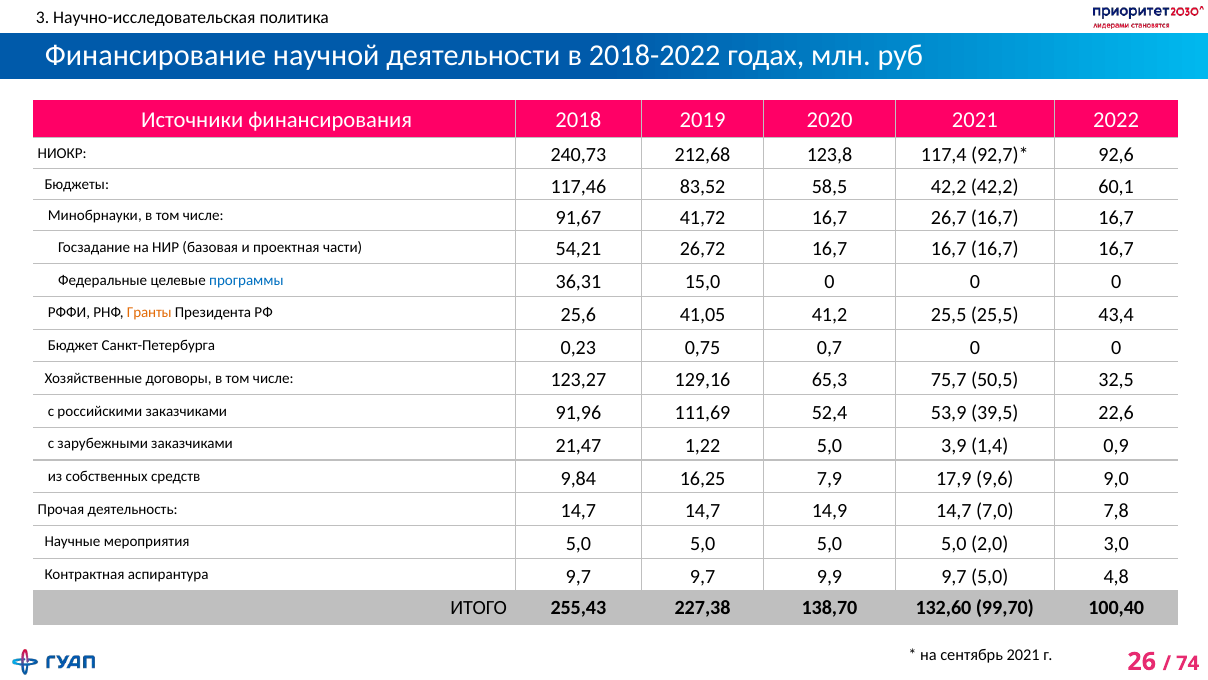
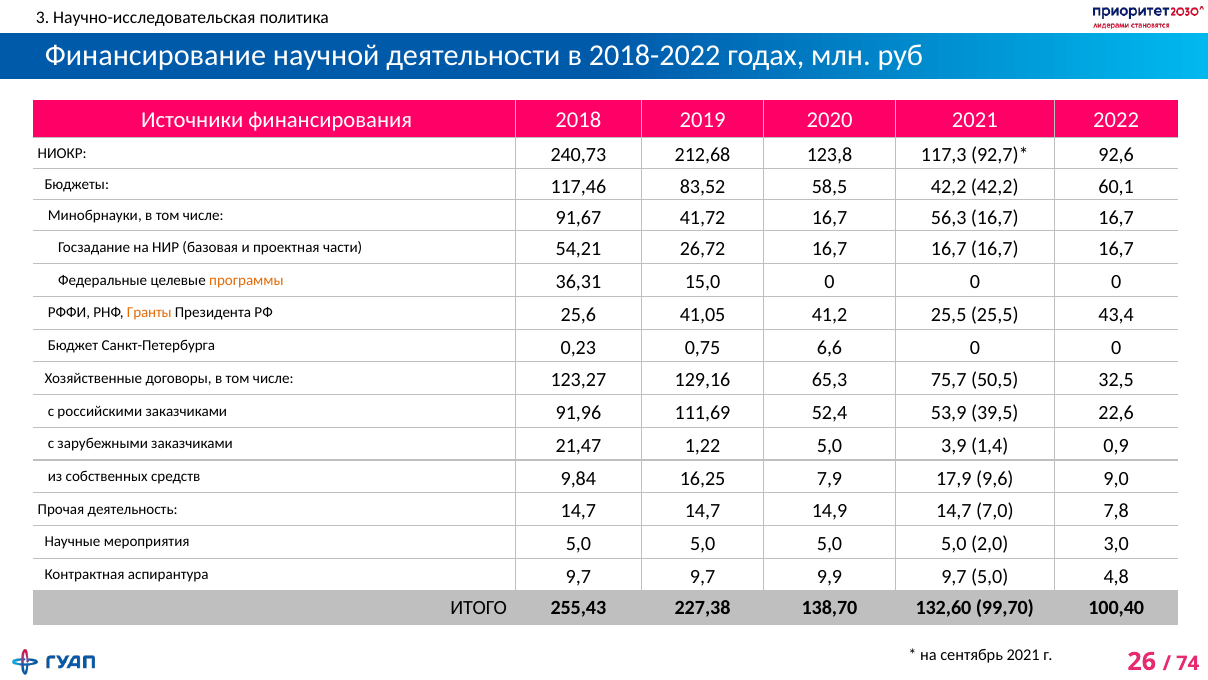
117,4: 117,4 -> 117,3
26,7: 26,7 -> 56,3
программы colour: blue -> orange
0,7: 0,7 -> 6,6
